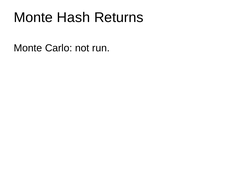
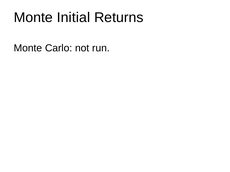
Hash: Hash -> Initial
